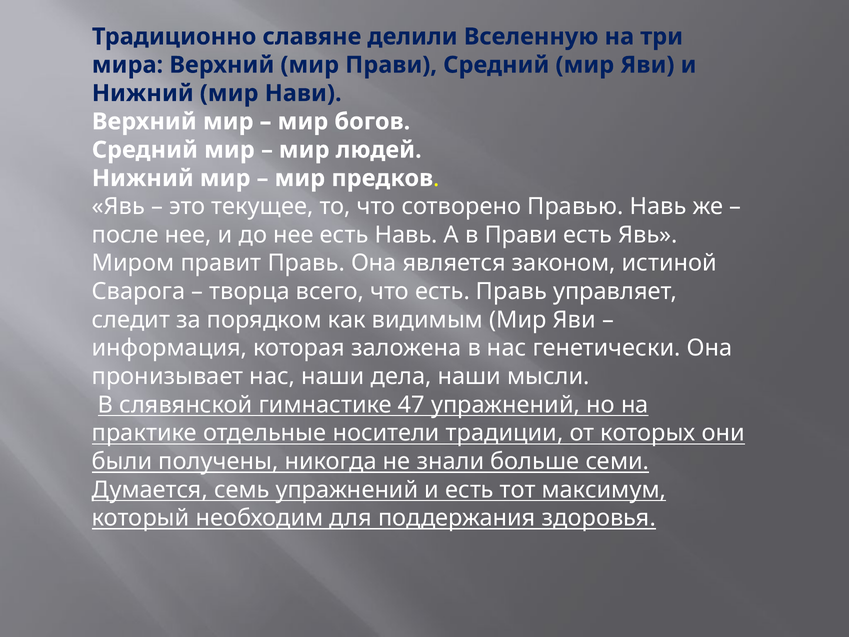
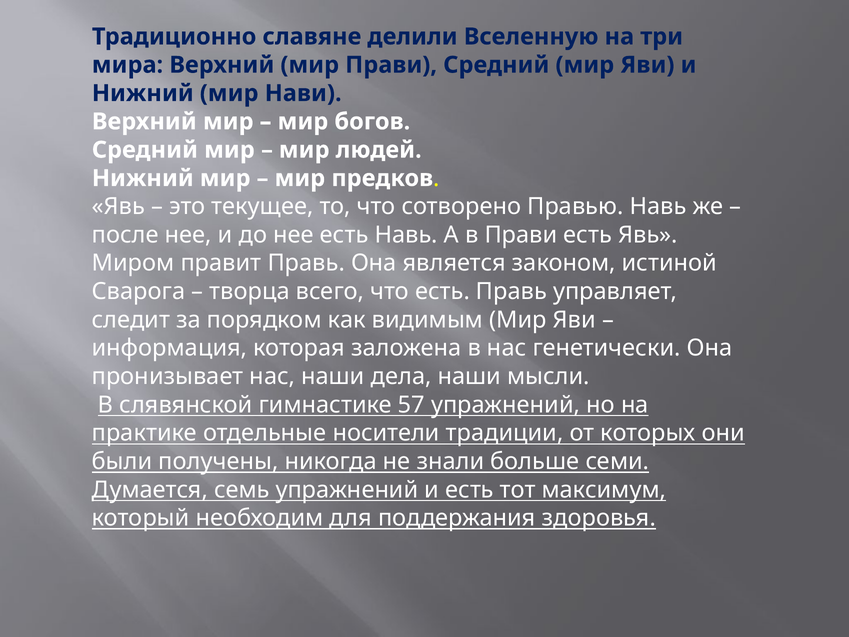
47: 47 -> 57
